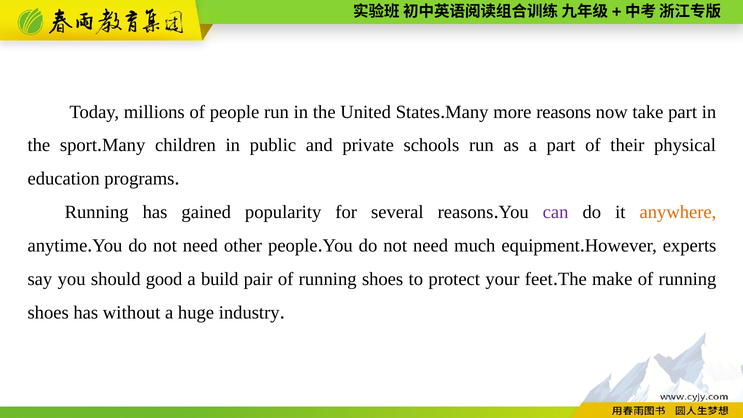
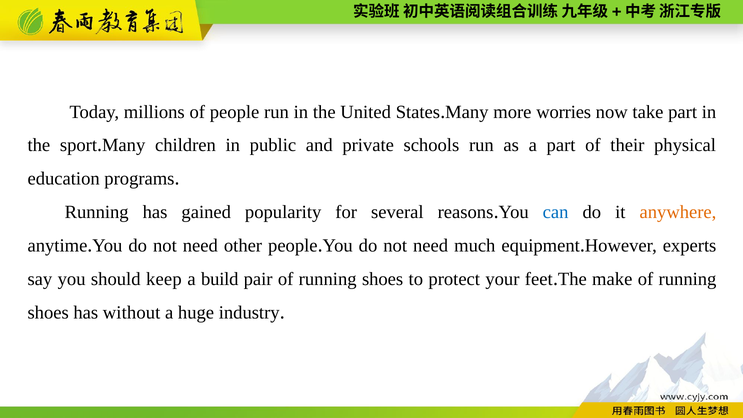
more reasons: reasons -> worries
can colour: purple -> blue
good: good -> keep
